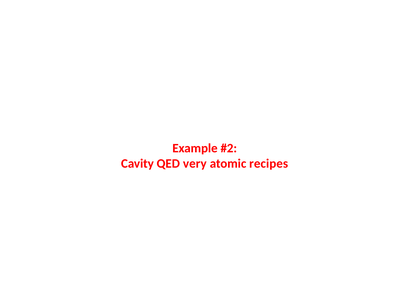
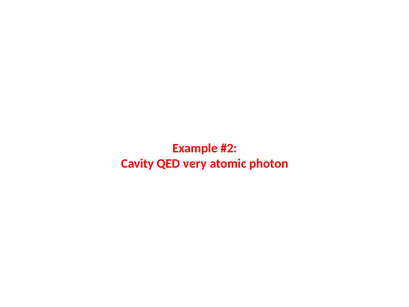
recipes: recipes -> photon
